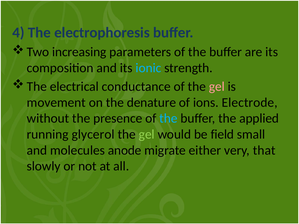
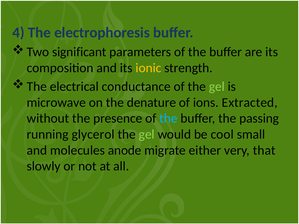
increasing: increasing -> significant
ionic colour: light blue -> yellow
gel at (217, 87) colour: pink -> light green
movement: movement -> microwave
Electrode: Electrode -> Extracted
applied: applied -> passing
field: field -> cool
